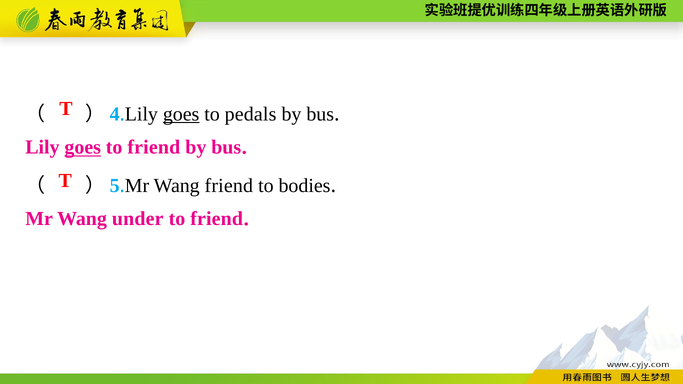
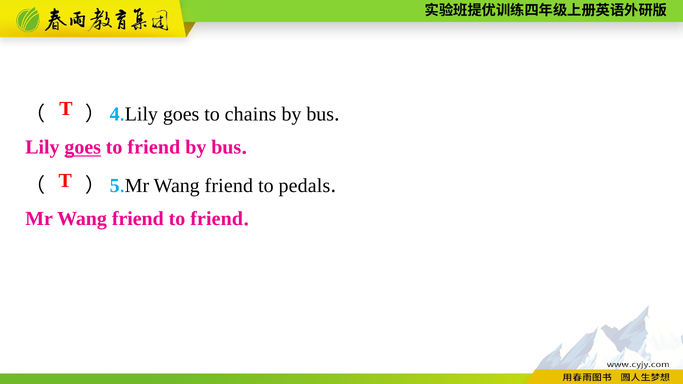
goes at (181, 114) underline: present -> none
pedals: pedals -> chains
bodies: bodies -> pedals
under at (138, 219): under -> friend
